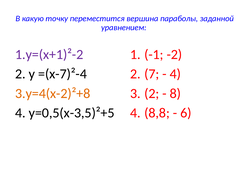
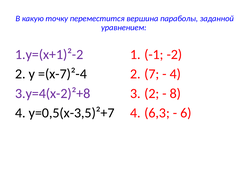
3.у=4(х-2)²+8 colour: orange -> purple
у=0,5(х-3,5)²+5: у=0,5(х-3,5)²+5 -> у=0,5(х-3,5)²+7
8,8: 8,8 -> 6,3
